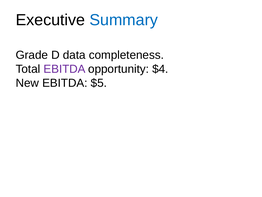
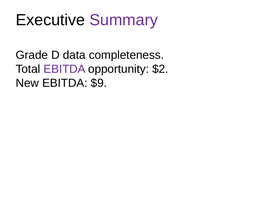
Summary colour: blue -> purple
$4: $4 -> $2
$5: $5 -> $9
